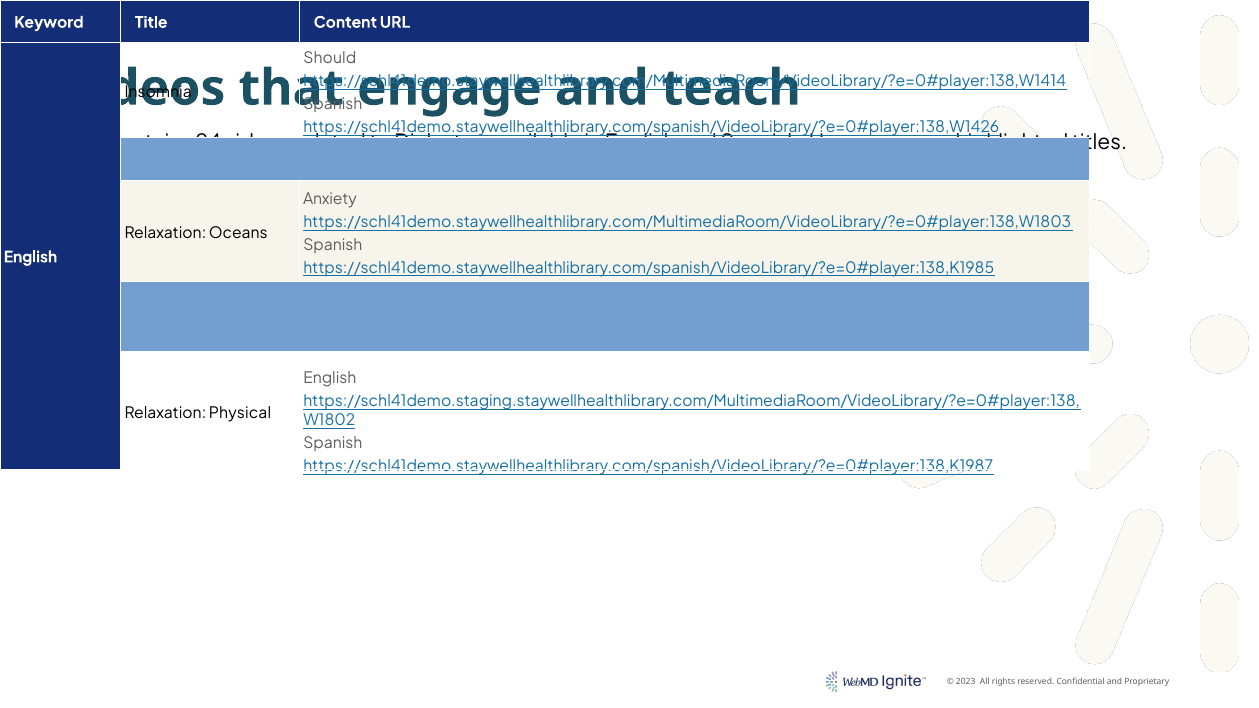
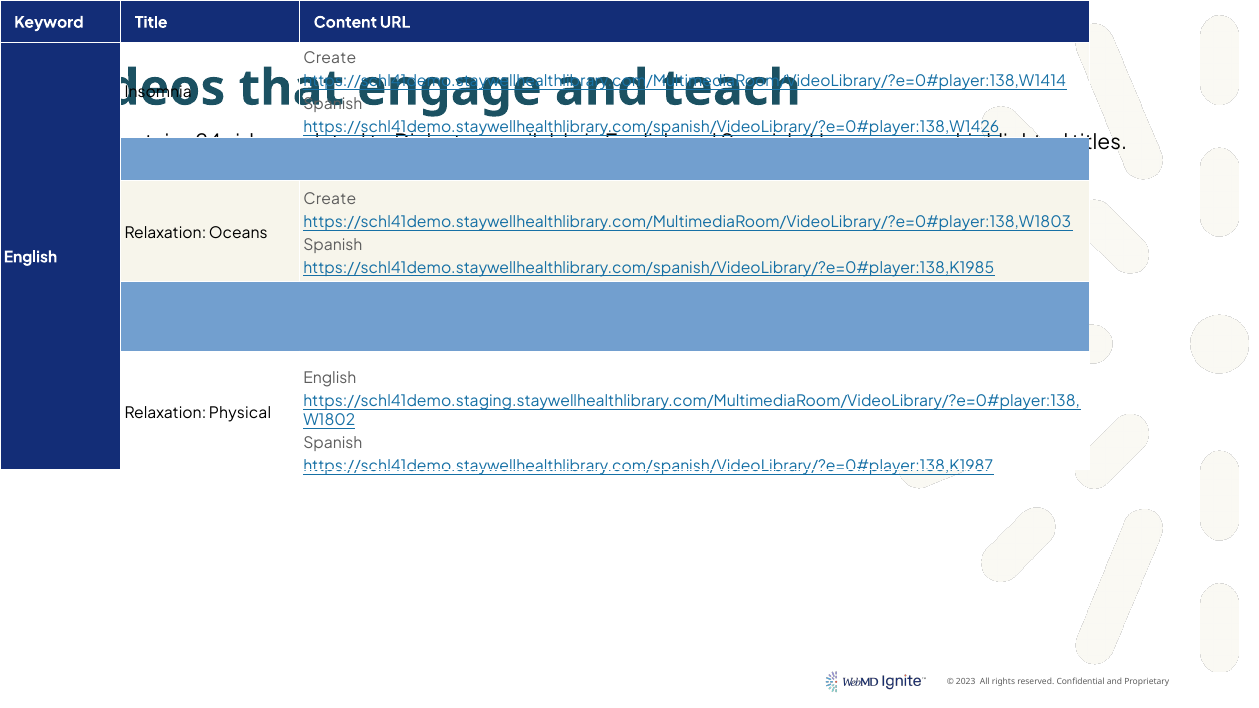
Should at (330, 59): Should -> Create
Anxiety at (330, 200): Anxiety -> Create
